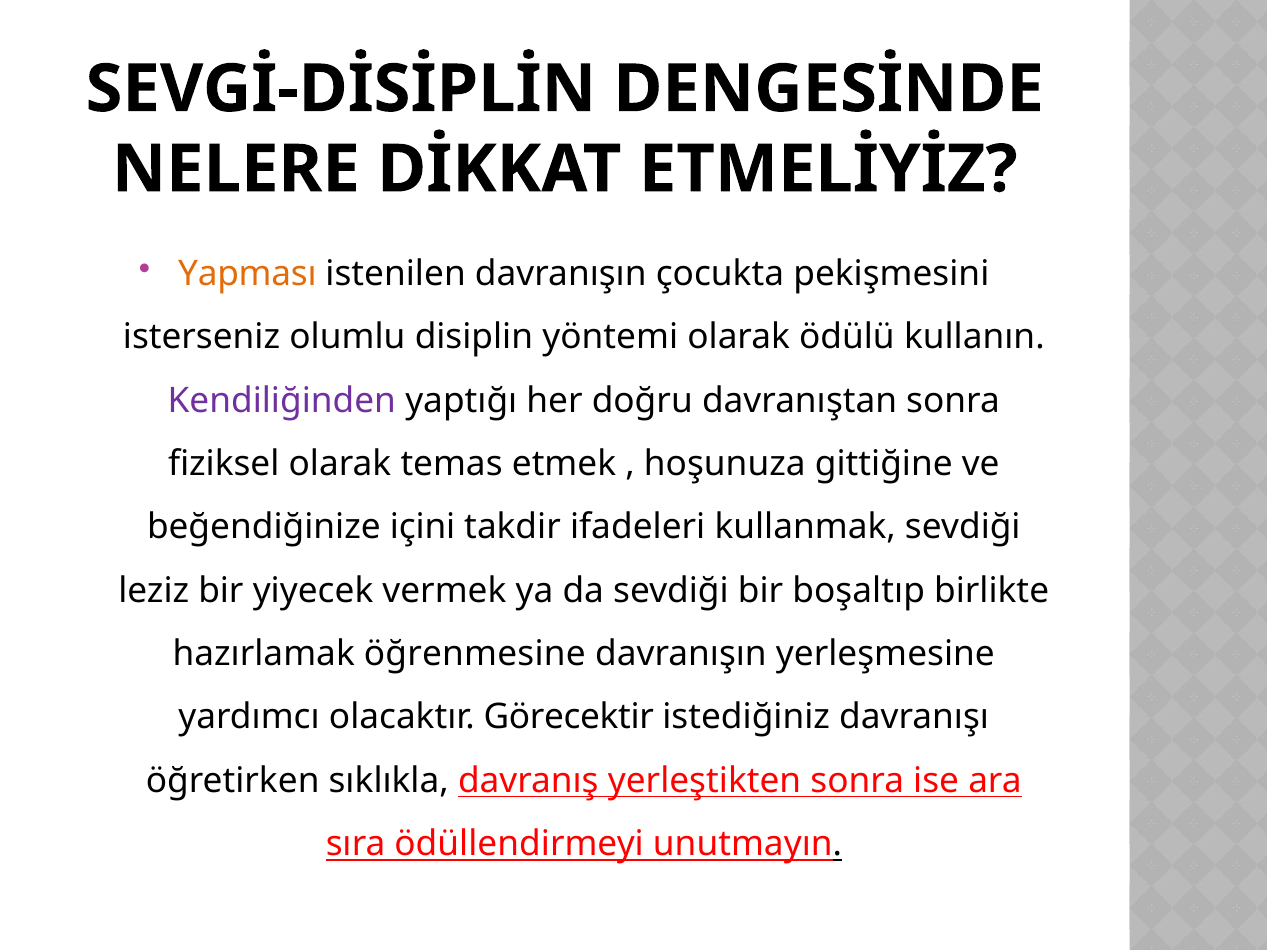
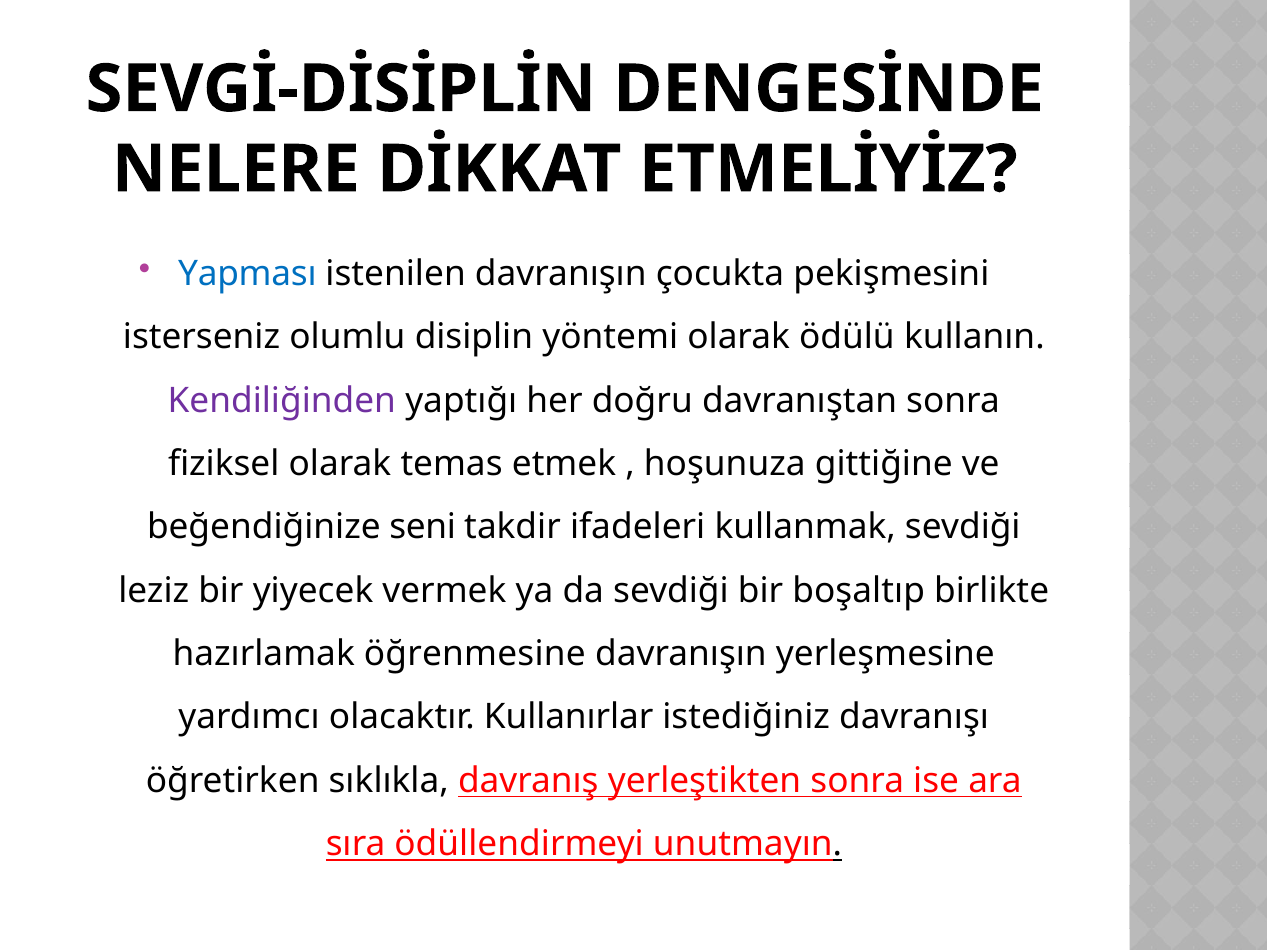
Yapması colour: orange -> blue
içini: içini -> seni
Görecektir: Görecektir -> Kullanırlar
